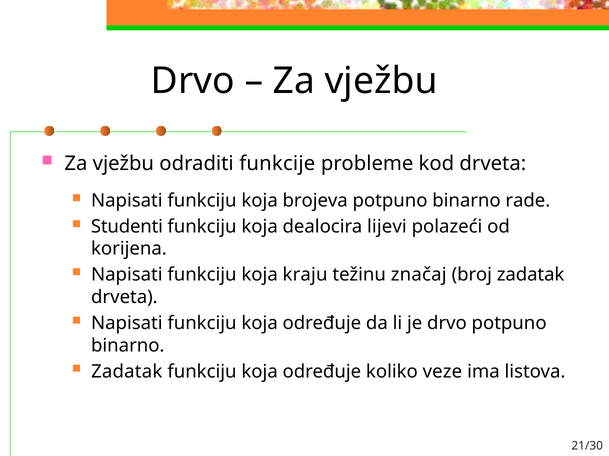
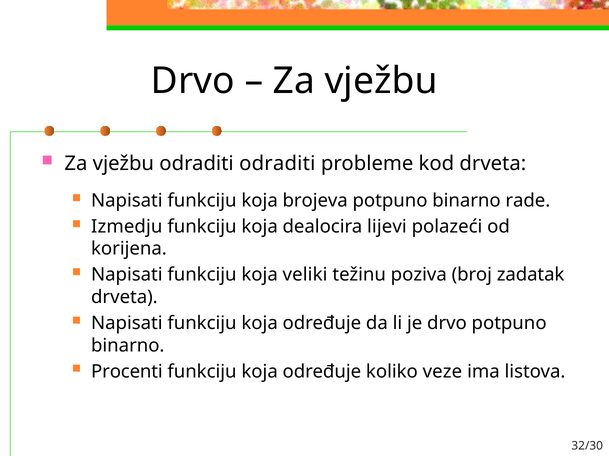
odraditi funkcije: funkcije -> odraditi
Studenti: Studenti -> Izmedju
kraju: kraju -> veliki
značaj: značaj -> poziva
Zadatak at (127, 372): Zadatak -> Procenti
21/30: 21/30 -> 32/30
